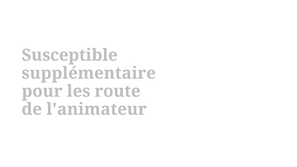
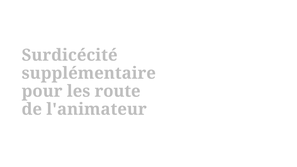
Susceptible: Susceptible -> Surdicécité
